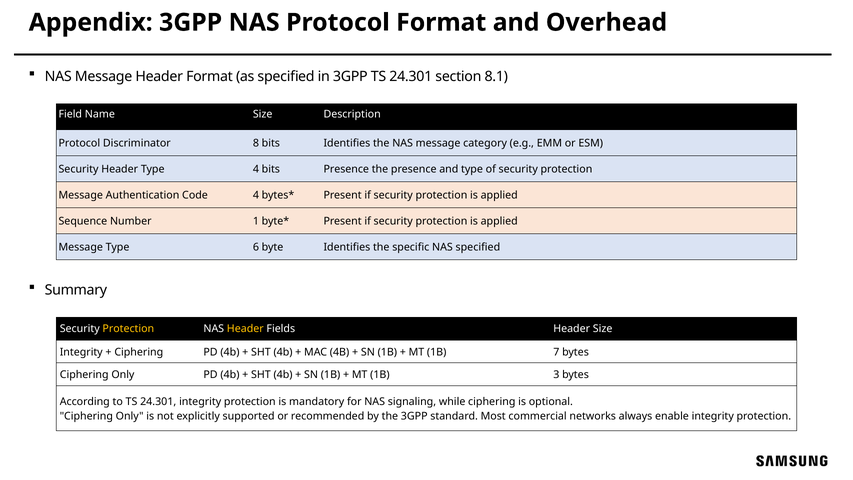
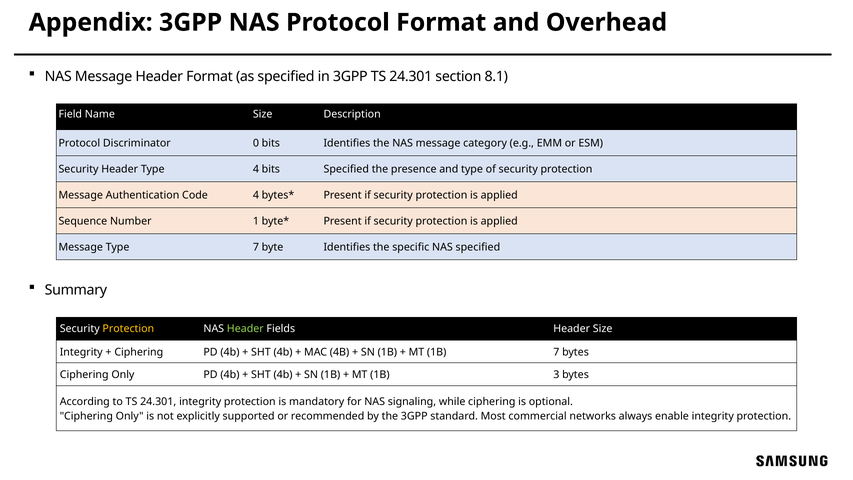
8: 8 -> 0
bits Presence: Presence -> Specified
Type 6: 6 -> 7
Header at (245, 329) colour: yellow -> light green
